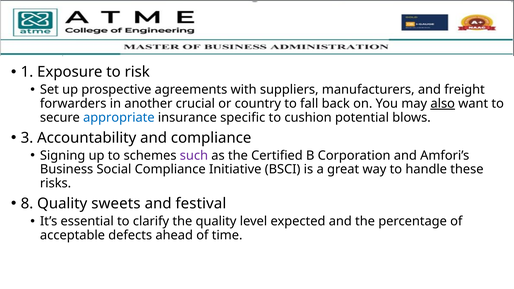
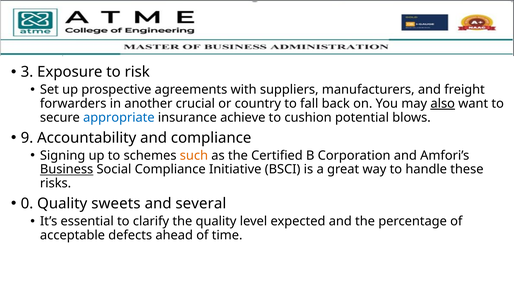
1: 1 -> 3
specific: specific -> achieve
3: 3 -> 9
such colour: purple -> orange
Business underline: none -> present
8: 8 -> 0
festival: festival -> several
